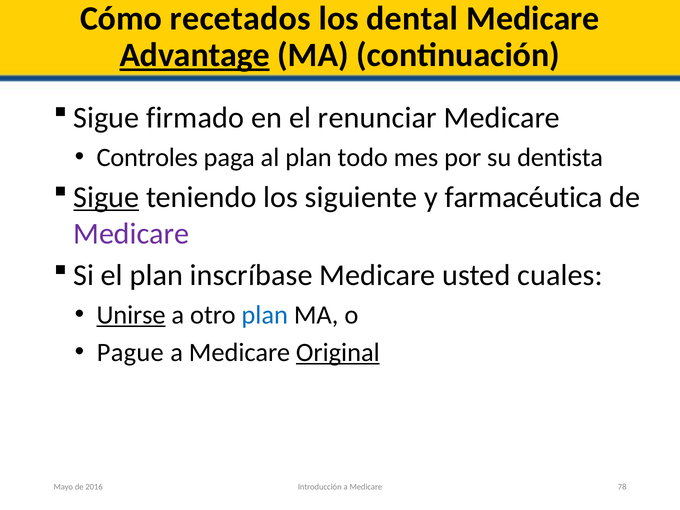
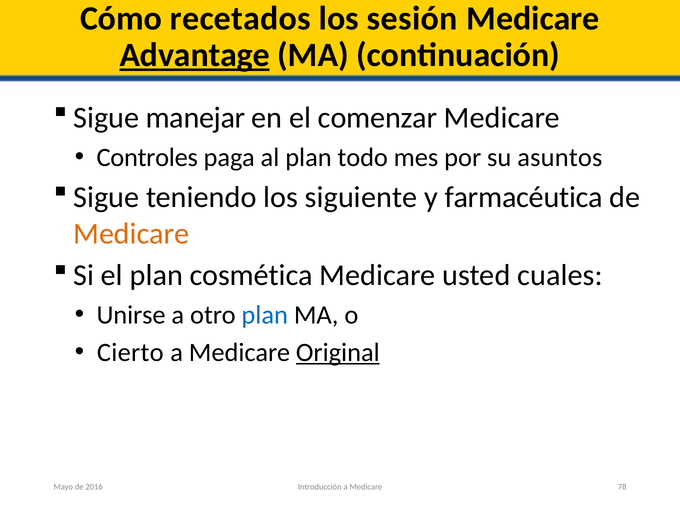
dental: dental -> sesión
firmado: firmado -> manejar
renunciar: renunciar -> comenzar
dentista: dentista -> asuntos
Sigue at (106, 197) underline: present -> none
Medicare at (131, 234) colour: purple -> orange
inscríbase: inscríbase -> cosmética
Unirse underline: present -> none
Pague: Pague -> Cierto
